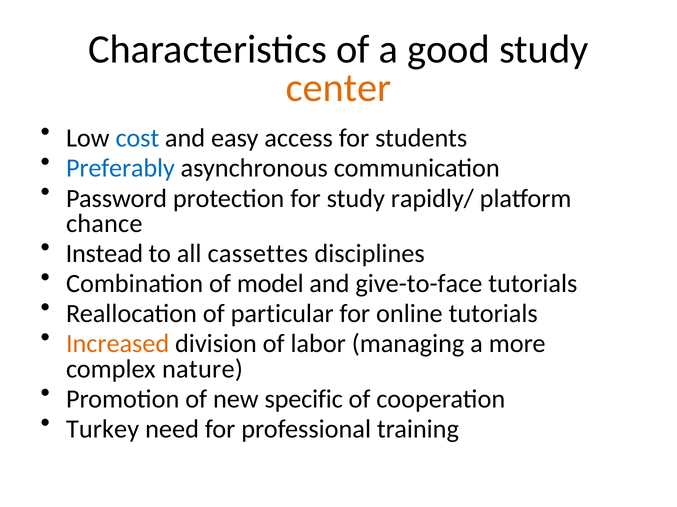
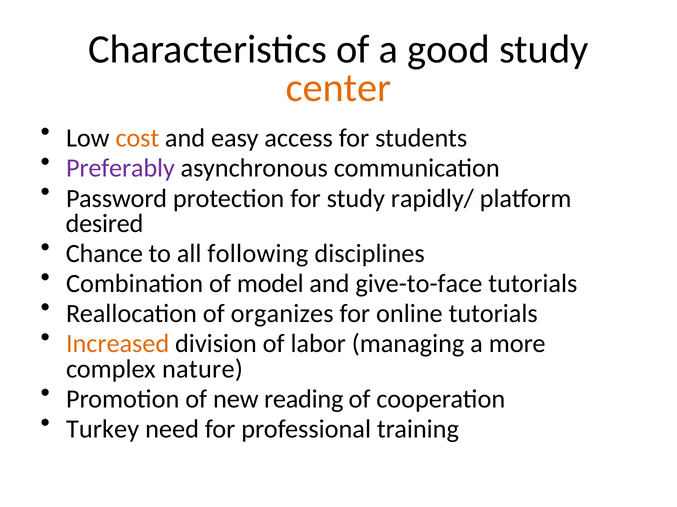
cost colour: blue -> orange
Preferably colour: blue -> purple
chance: chance -> desired
Instead: Instead -> Chance
cassettes: cassettes -> following
particular: particular -> organizes
specific: specific -> reading
